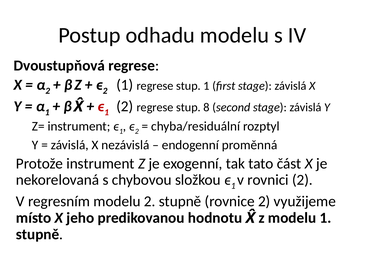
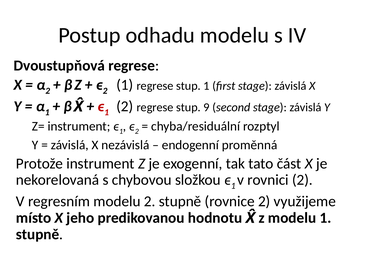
8: 8 -> 9
